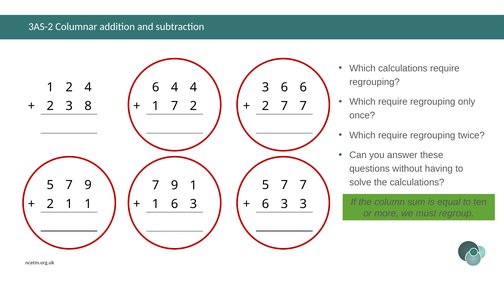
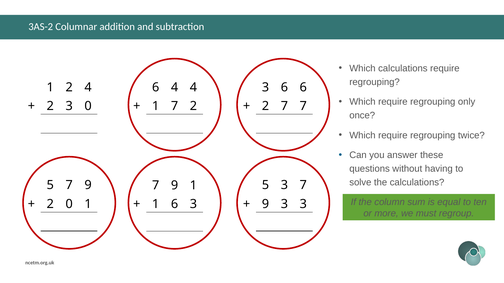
3 8: 8 -> 0
7 at (284, 185): 7 -> 3
2 1: 1 -> 0
6 at (265, 204): 6 -> 9
